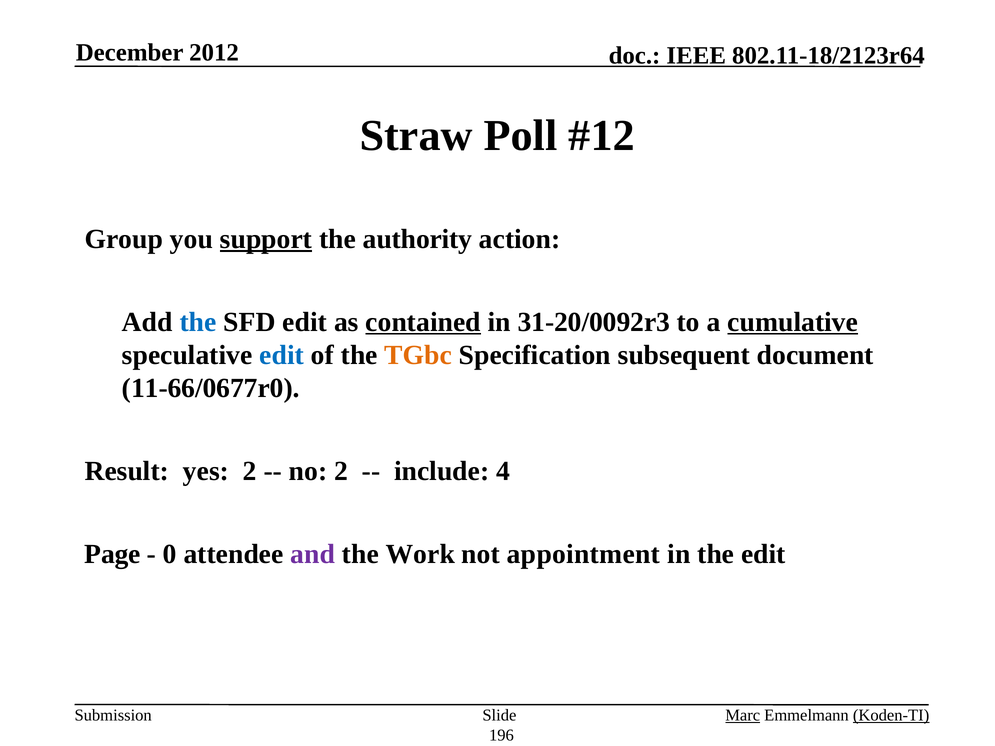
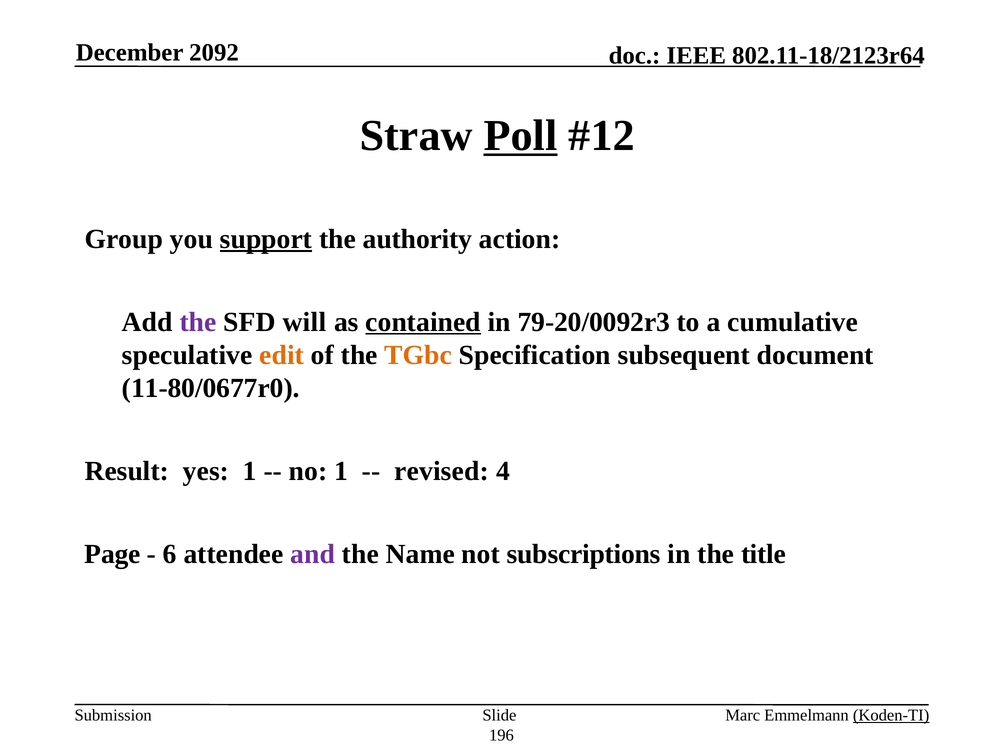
2012: 2012 -> 2092
Poll underline: none -> present
the at (198, 322) colour: blue -> purple
SFD edit: edit -> will
31-20/0092r3: 31-20/0092r3 -> 79-20/0092r3
cumulative underline: present -> none
edit at (282, 355) colour: blue -> orange
11-66/0677r0: 11-66/0677r0 -> 11-80/0677r0
yes 2: 2 -> 1
no 2: 2 -> 1
include: include -> revised
0: 0 -> 6
Work: Work -> Name
appointment: appointment -> subscriptions
the edit: edit -> title
Marc underline: present -> none
